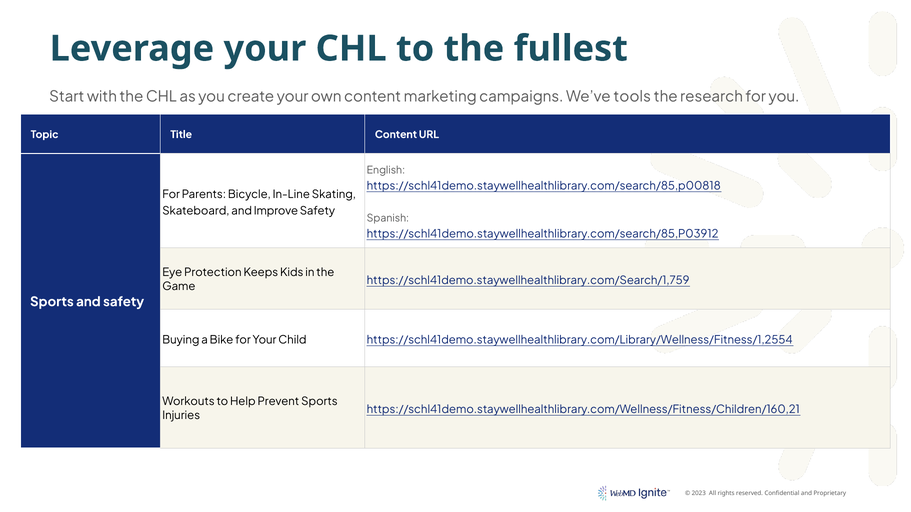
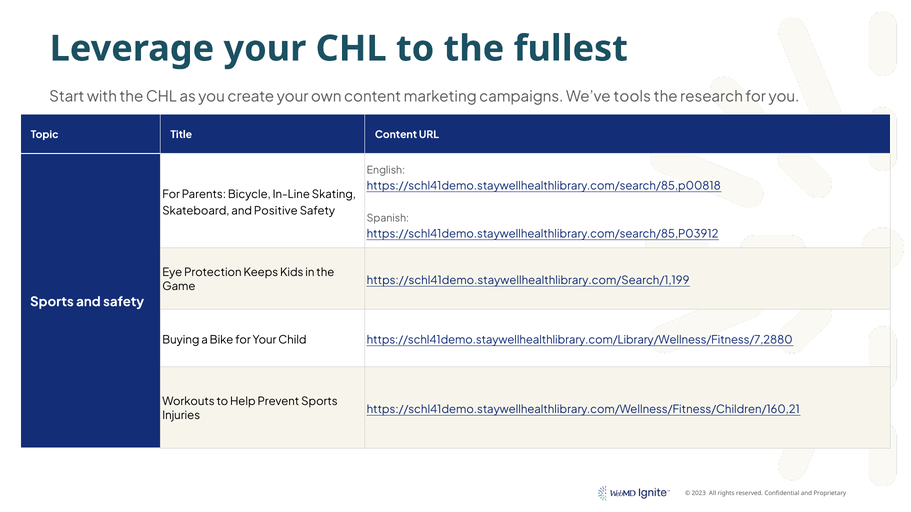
Improve: Improve -> Positive
https://schl41demo.staywellhealthlibrary.com/Search/1,759: https://schl41demo.staywellhealthlibrary.com/Search/1,759 -> https://schl41demo.staywellhealthlibrary.com/Search/1,199
https://schl41demo.staywellhealthlibrary.com/Library/Wellness/Fitness/1,2554: https://schl41demo.staywellhealthlibrary.com/Library/Wellness/Fitness/1,2554 -> https://schl41demo.staywellhealthlibrary.com/Library/Wellness/Fitness/7,2880
